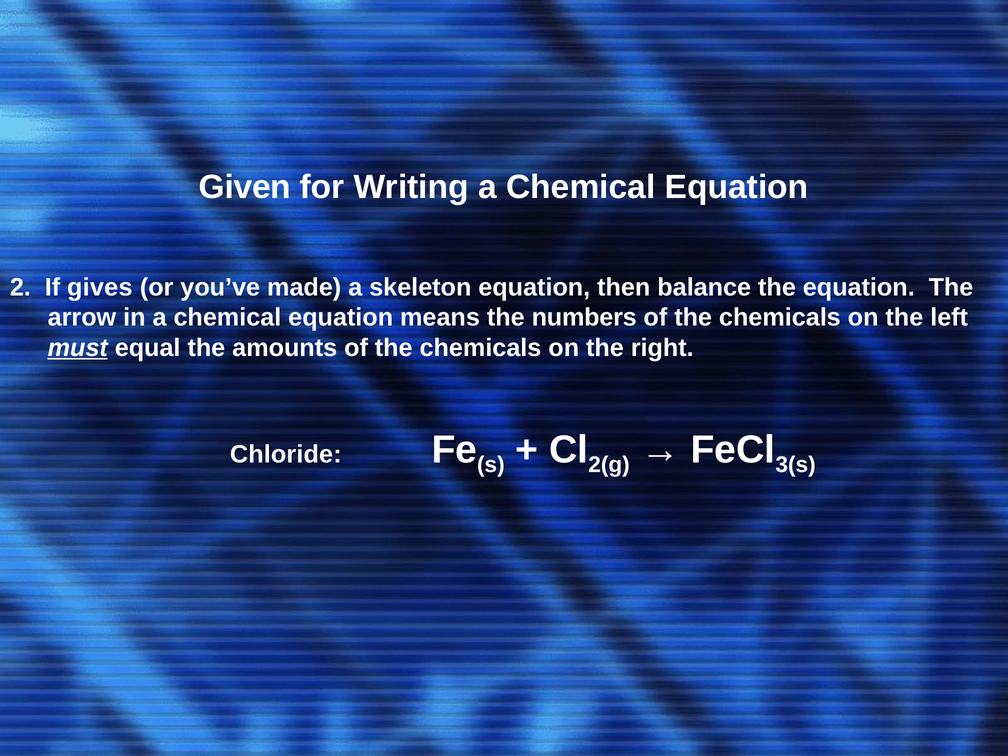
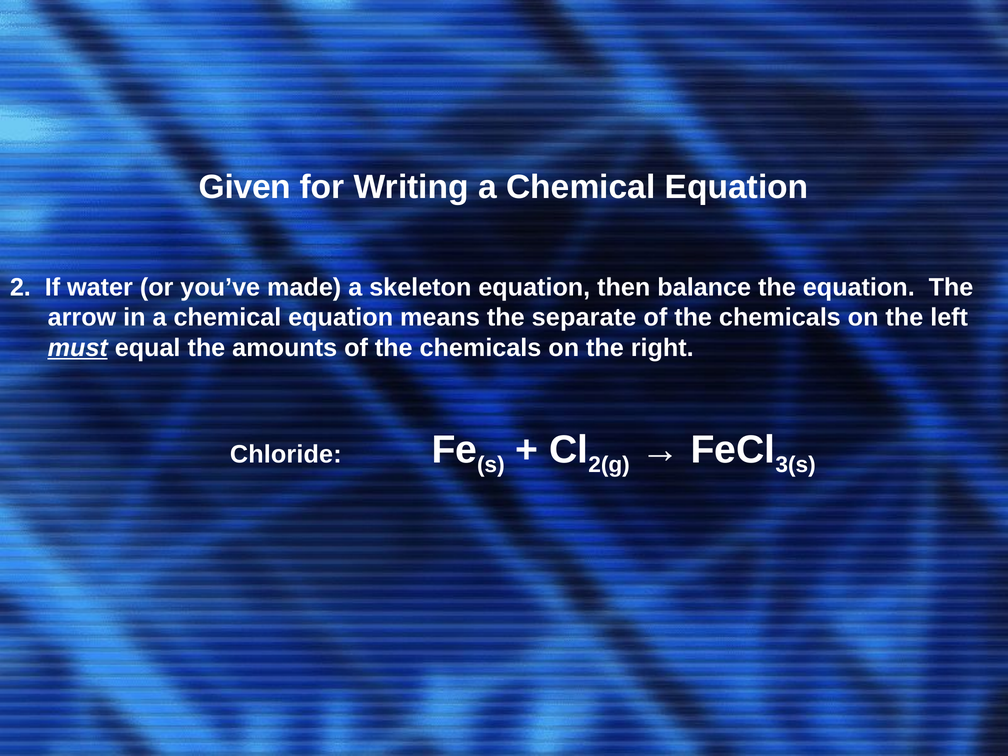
gives: gives -> water
numbers: numbers -> separate
